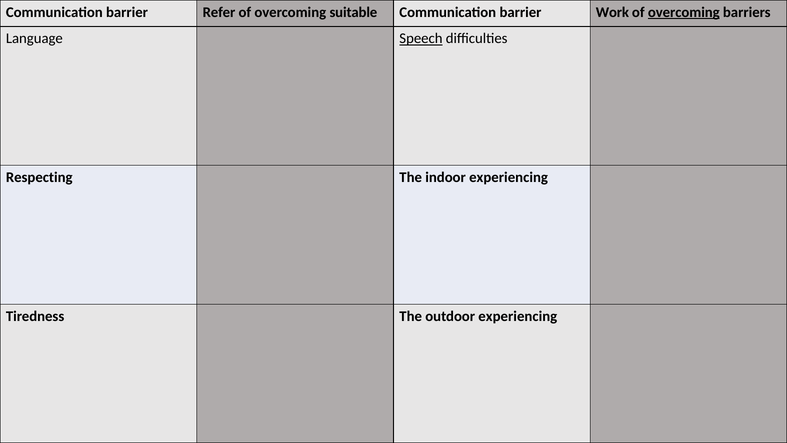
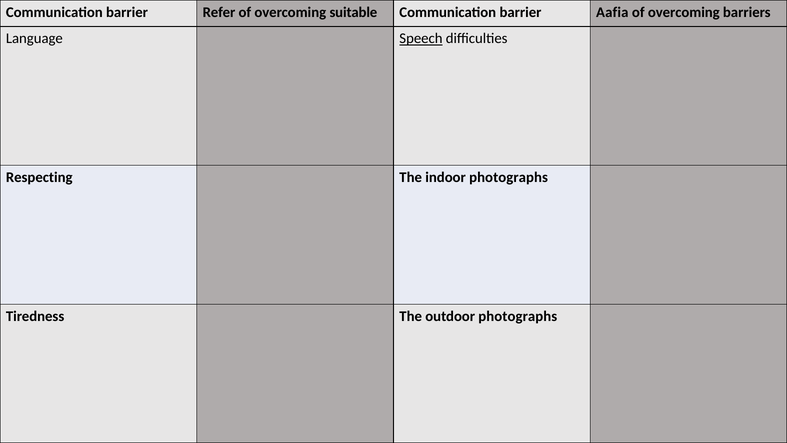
Work: Work -> Aafia
overcoming at (684, 12) underline: present -> none
indoor experiencing: experiencing -> photographs
outdoor experiencing: experiencing -> photographs
